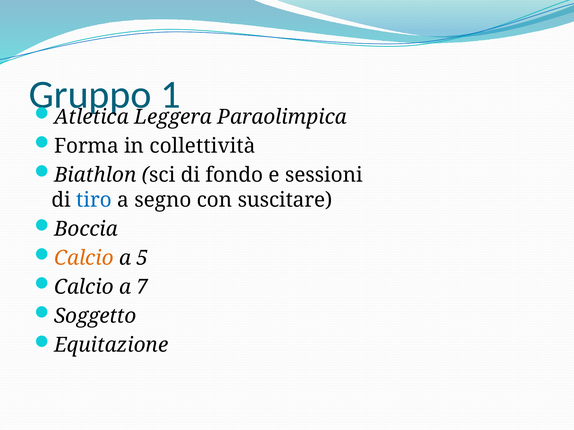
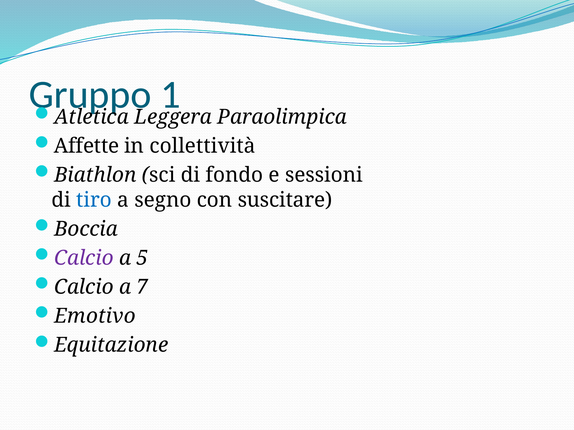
Forma: Forma -> Affette
Calcio at (84, 258) colour: orange -> purple
Soggetto: Soggetto -> Emotivo
